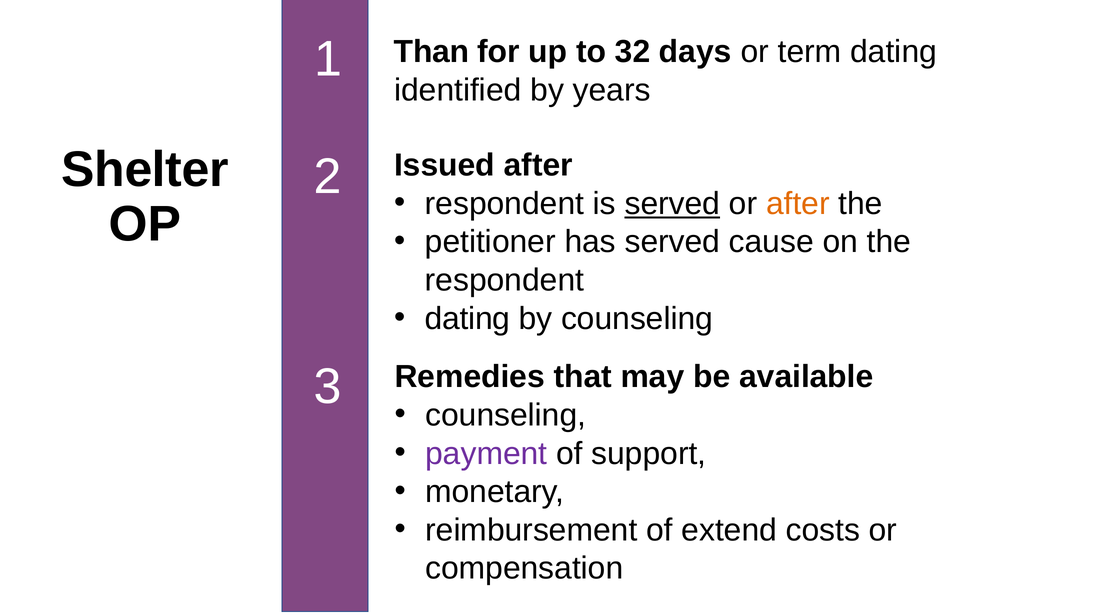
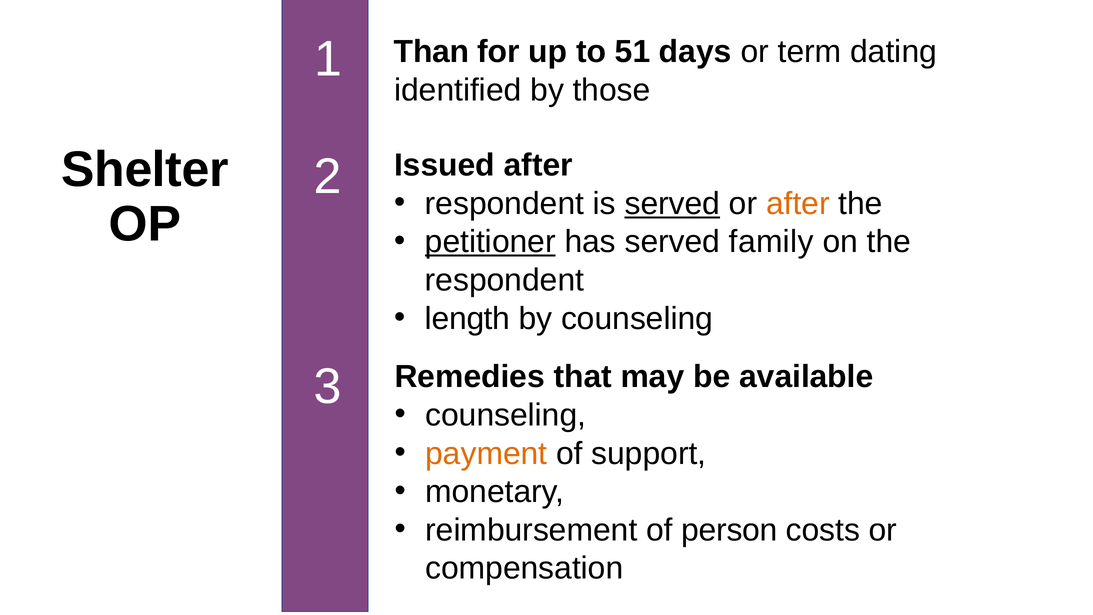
32: 32 -> 51
years: years -> those
petitioner underline: none -> present
cause: cause -> family
dating at (468, 318): dating -> length
payment colour: purple -> orange
extend: extend -> person
